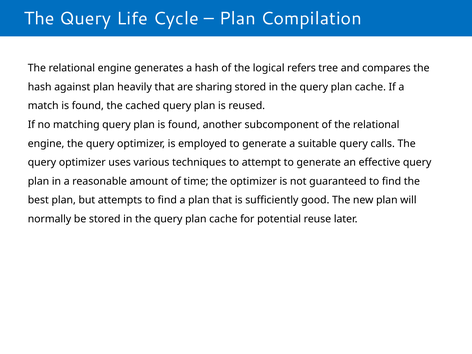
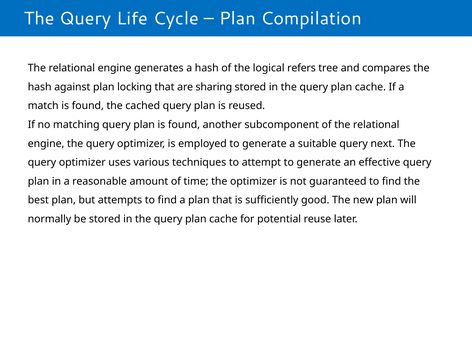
heavily: heavily -> locking
calls: calls -> next
